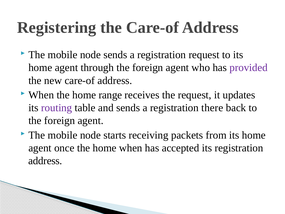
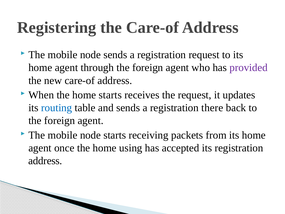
home range: range -> starts
routing colour: purple -> blue
home when: when -> using
